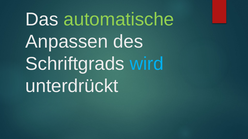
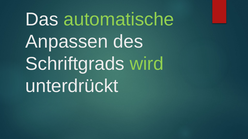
wird colour: light blue -> light green
